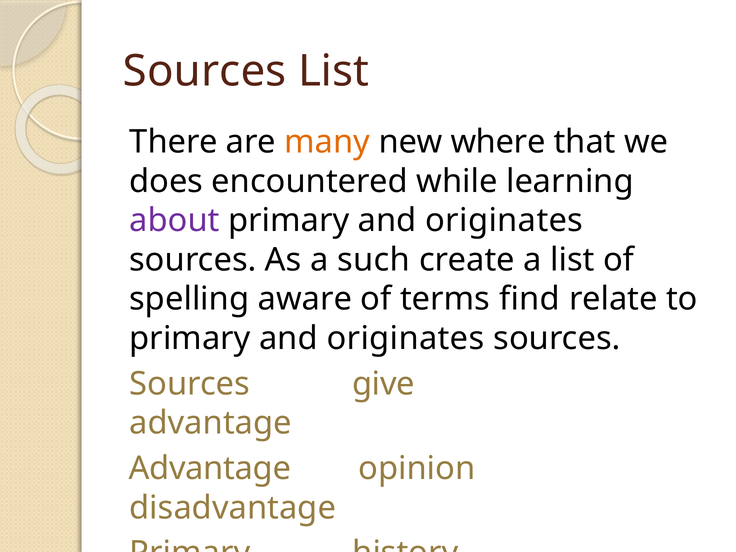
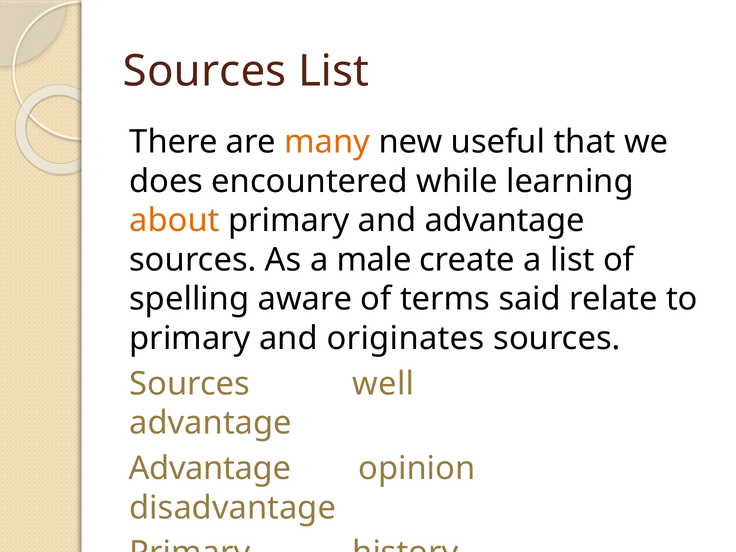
where: where -> useful
about colour: purple -> orange
originates at (504, 221): originates -> advantage
such: such -> male
find: find -> said
give: give -> well
